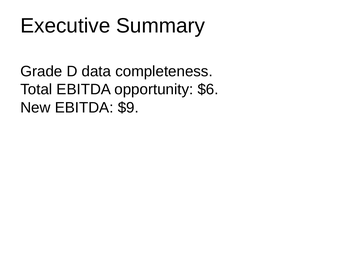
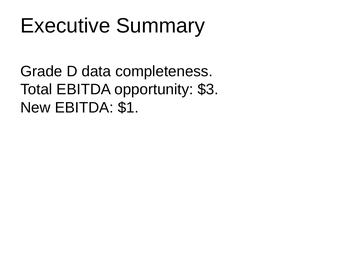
$6: $6 -> $3
$9: $9 -> $1
